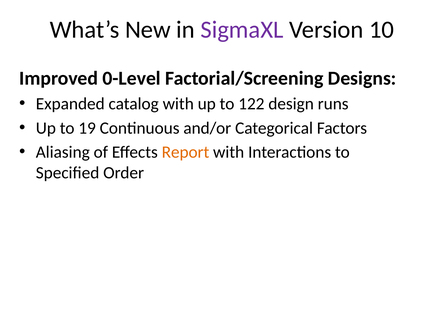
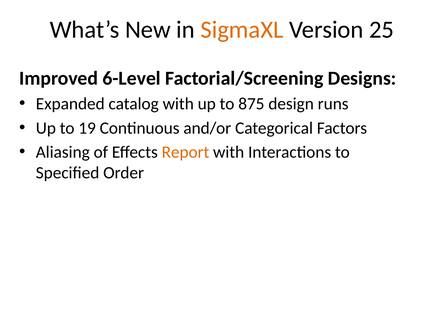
SigmaXL colour: purple -> orange
10: 10 -> 25
0-Level: 0-Level -> 6-Level
122: 122 -> 875
